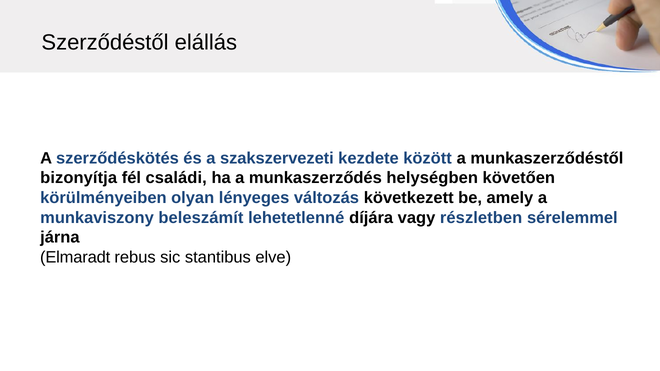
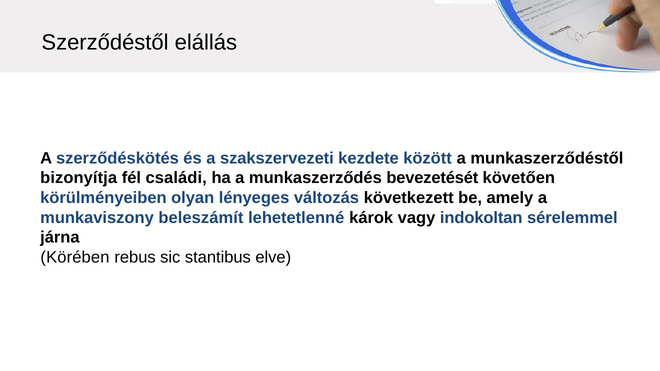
helységben: helységben -> bevezetését
díjára: díjára -> károk
részletben: részletben -> indokoltan
Elmaradt: Elmaradt -> Körében
